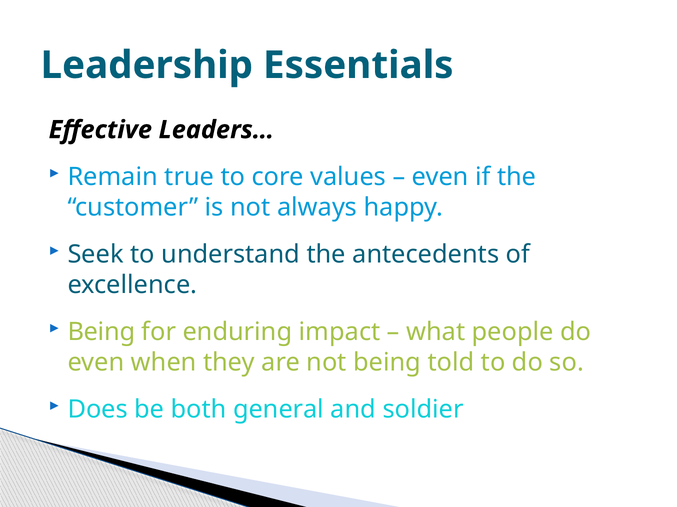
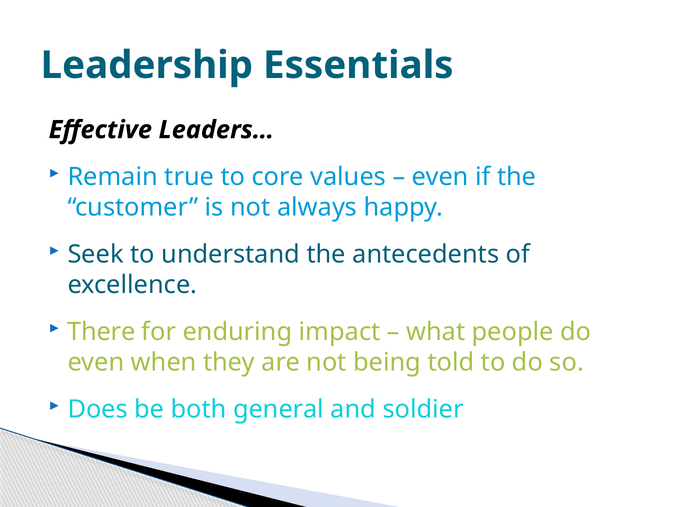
Being at (101, 332): Being -> There
